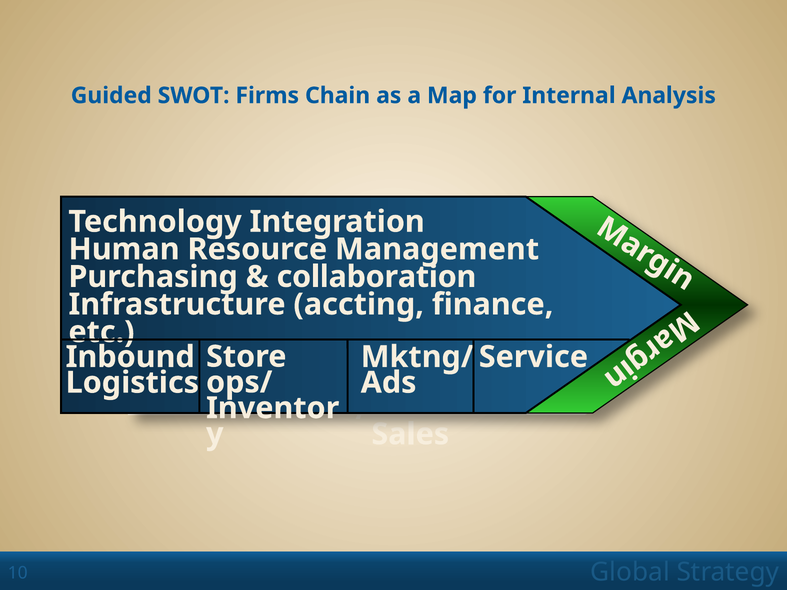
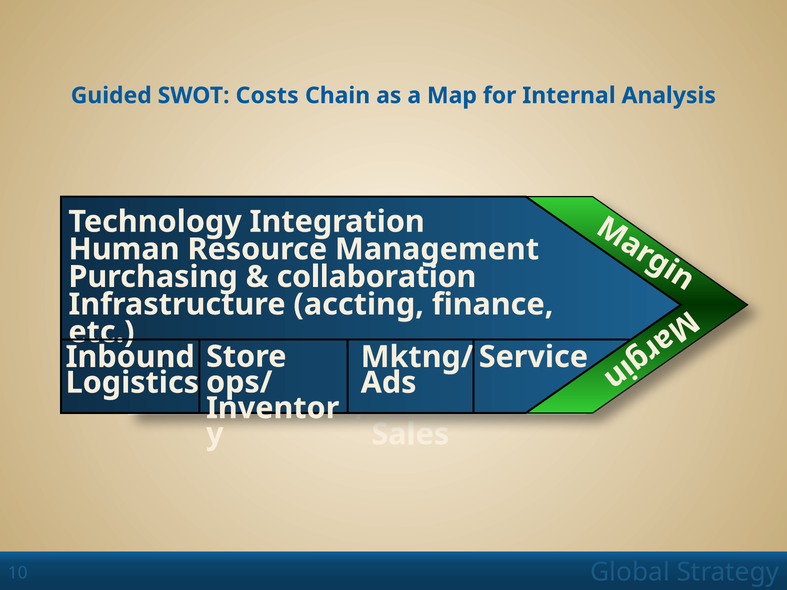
Firms: Firms -> Costs
